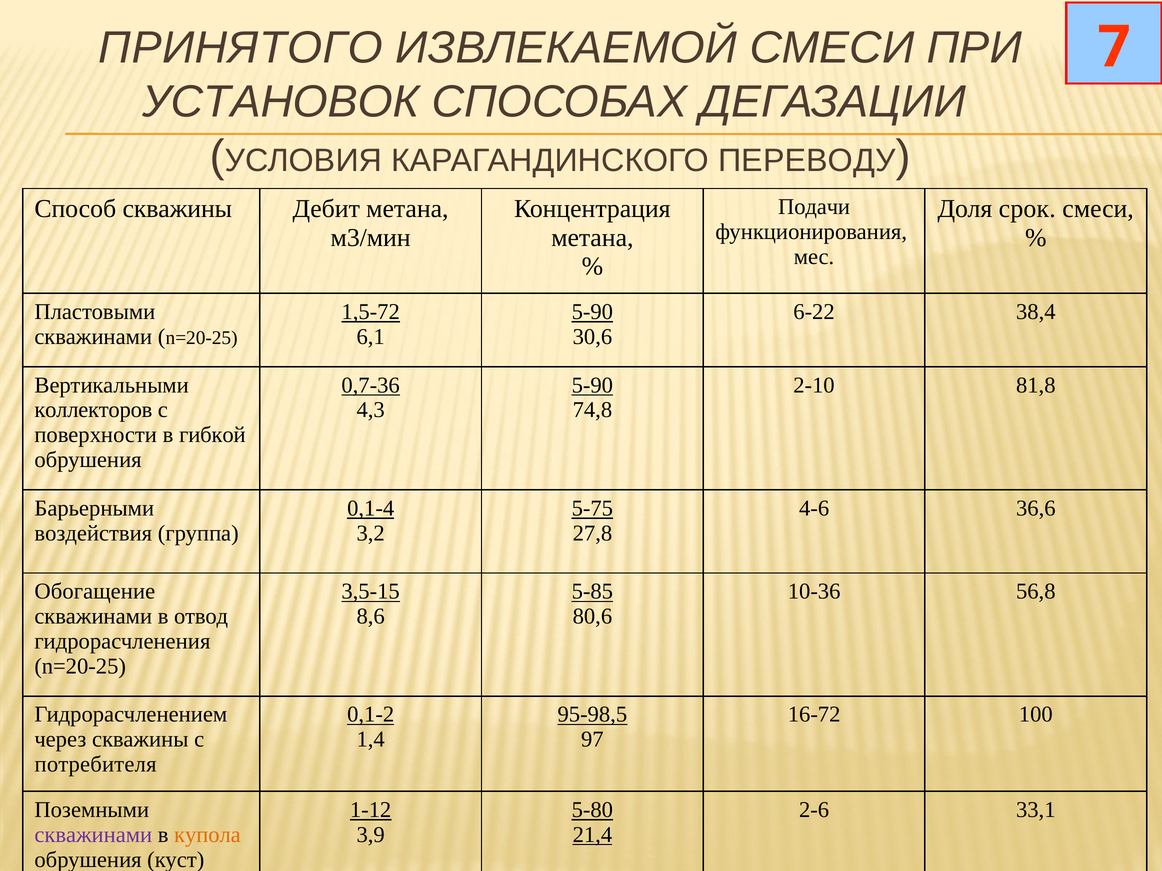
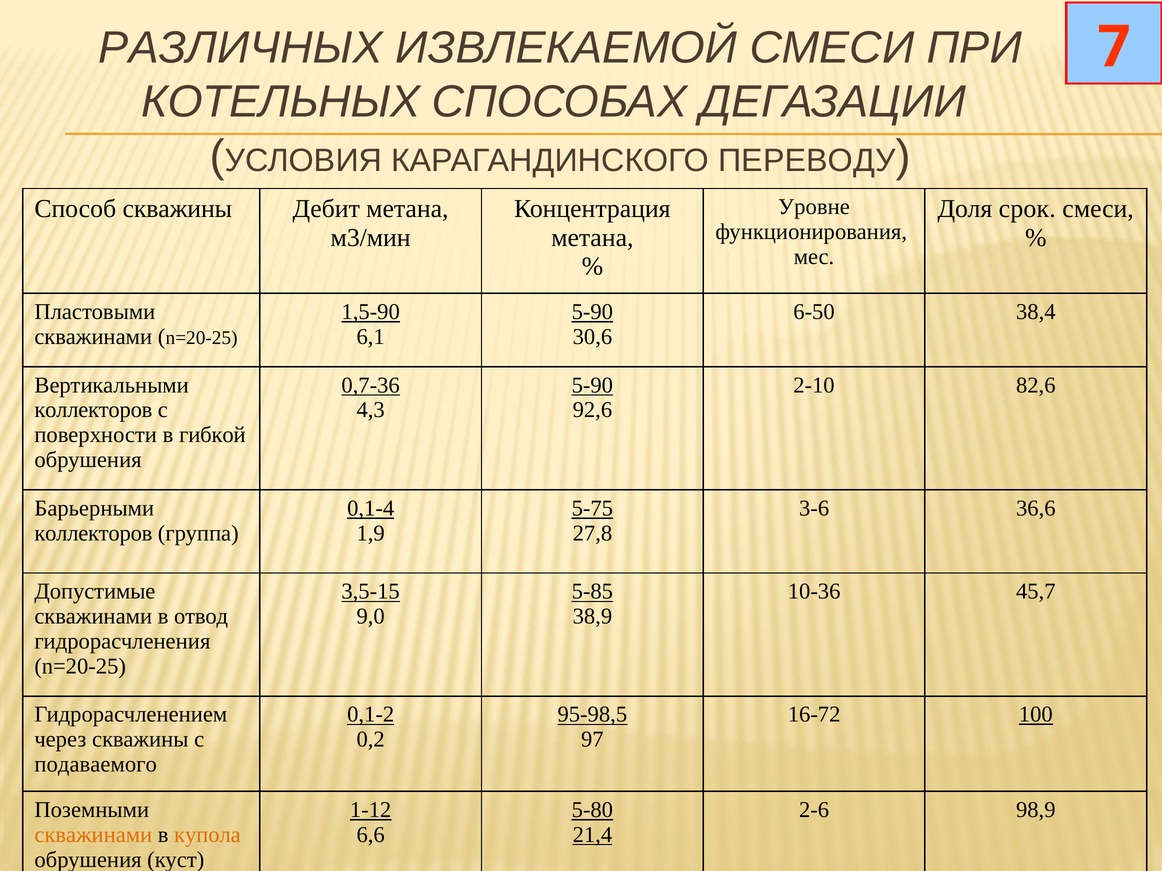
ПРИНЯТОГО: ПРИНЯТОГО -> РАЗЛИЧНЫХ
УСТАНОВОК: УСТАНОВОК -> КОТЕЛЬНЫХ
Подачи: Подачи -> Уровне
1,5-72: 1,5-72 -> 1,5-90
6-22: 6-22 -> 6-50
81,8: 81,8 -> 82,6
74,8: 74,8 -> 92,6
4-6: 4-6 -> 3-6
воздействия at (93, 533): воздействия -> коллекторов
3,2: 3,2 -> 1,9
Обогащение: Обогащение -> Допустимые
56,8: 56,8 -> 45,7
8,6: 8,6 -> 9,0
80,6: 80,6 -> 38,9
100 underline: none -> present
1,4: 1,4 -> 0,2
потребителя: потребителя -> подаваемого
33,1: 33,1 -> 98,9
скважинами at (93, 835) colour: purple -> orange
3,9: 3,9 -> 6,6
